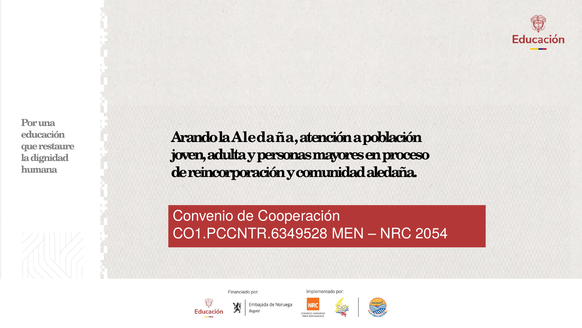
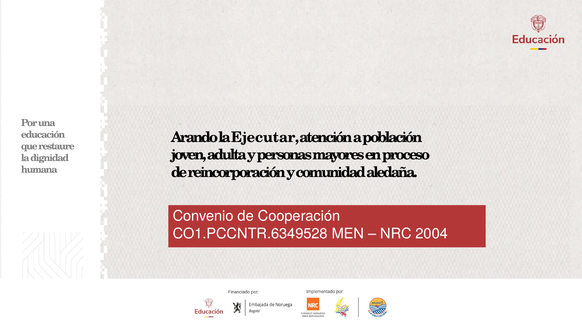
la Aledaña: Aledaña -> Ejecutar
2054: 2054 -> 2004
